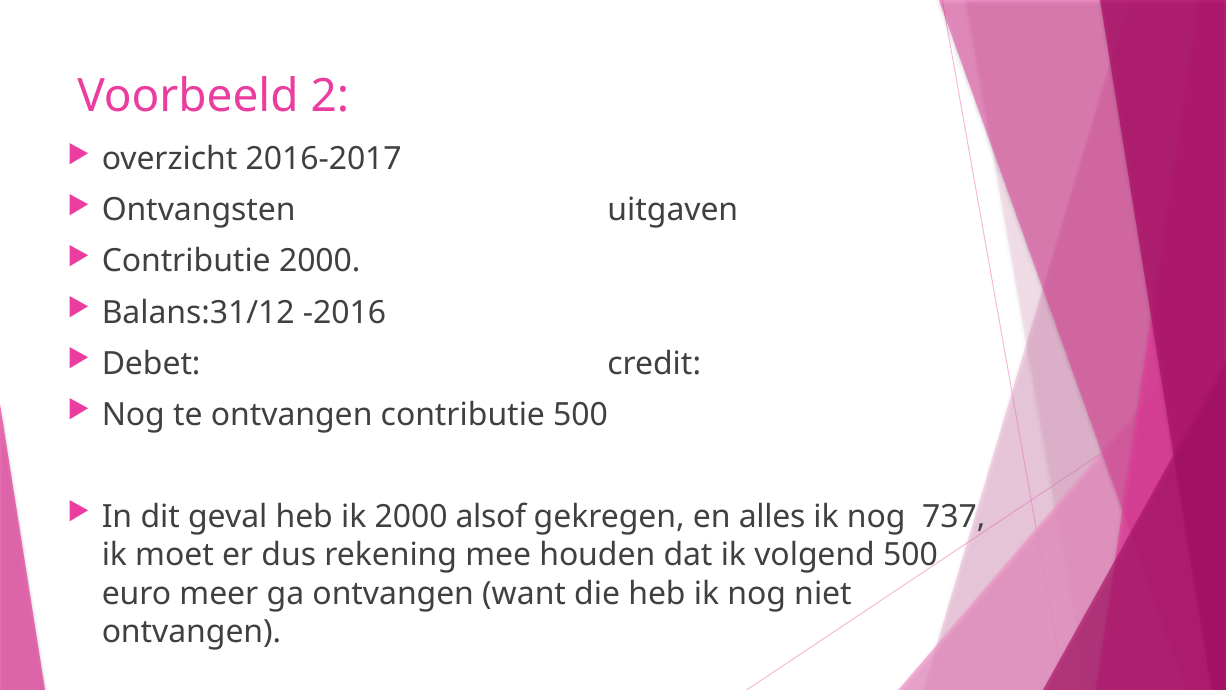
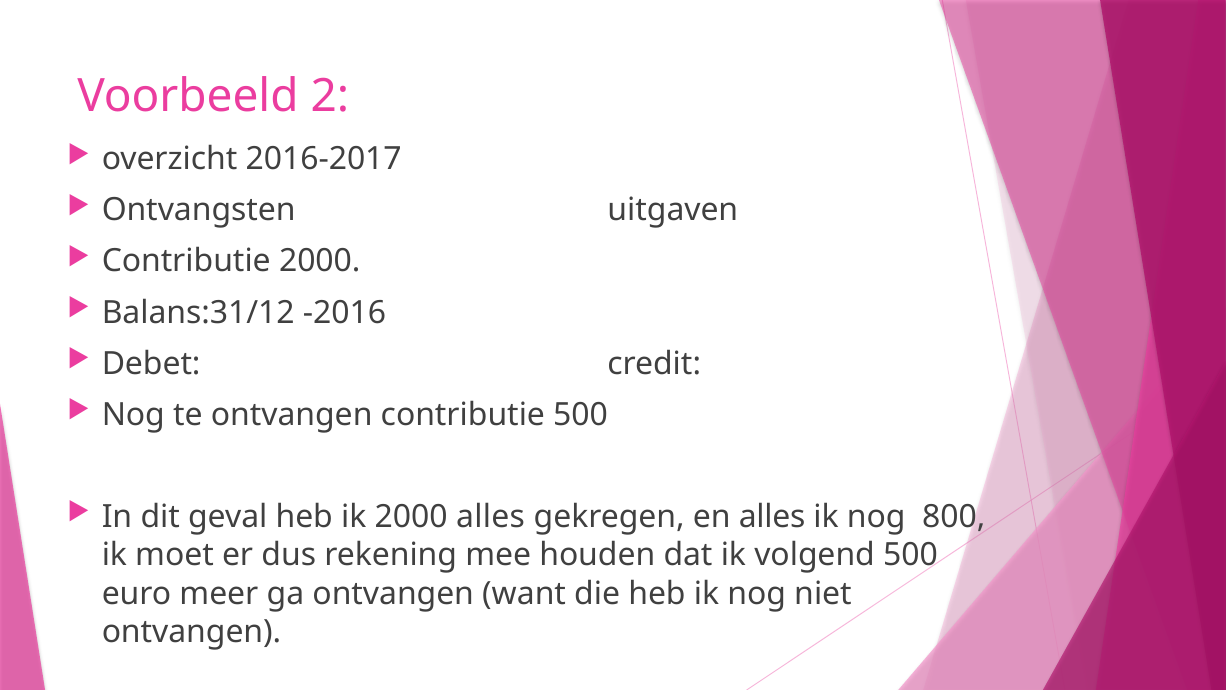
2000 alsof: alsof -> alles
737: 737 -> 800
